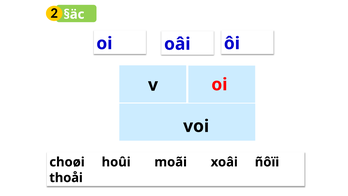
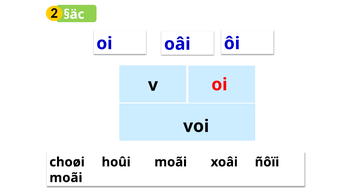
thoåi at (66, 178): thoåi -> moãi
